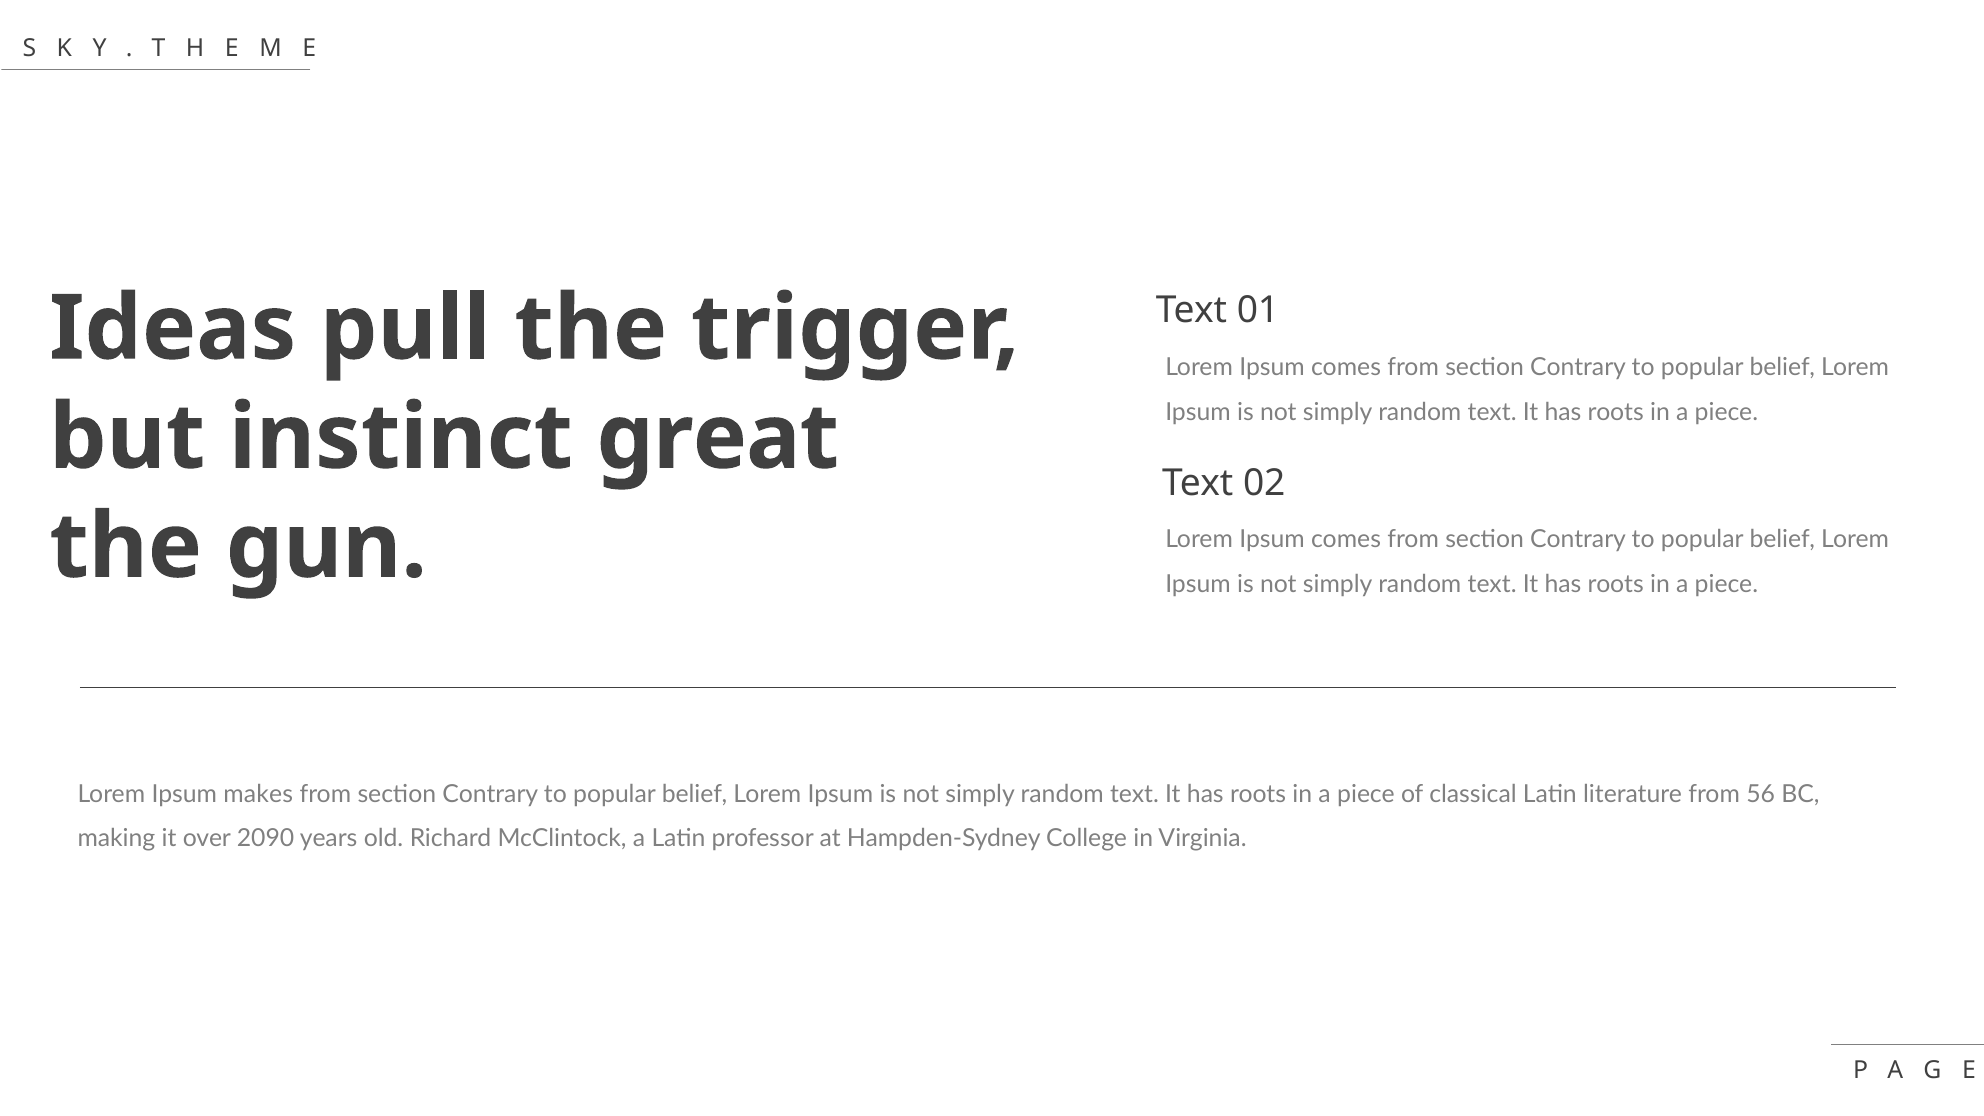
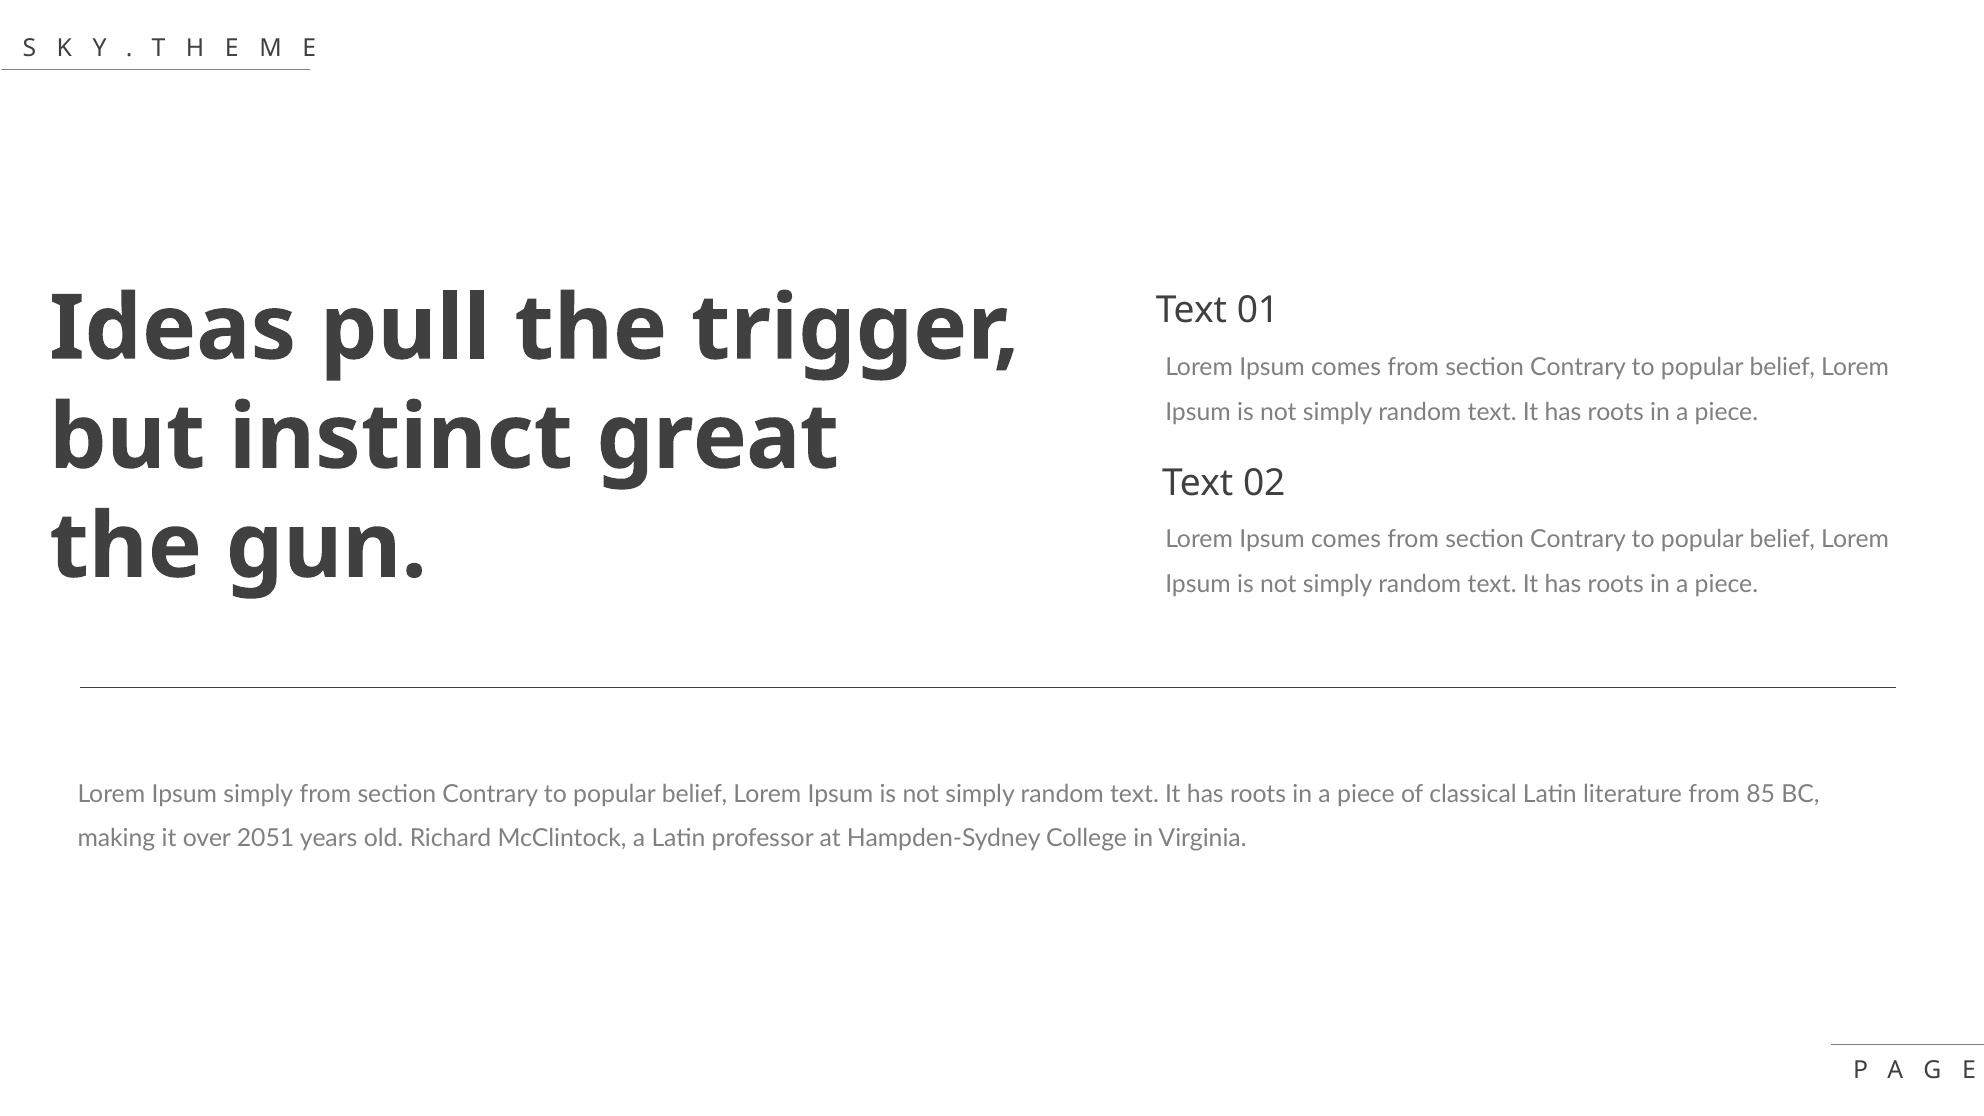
Ipsum makes: makes -> simply
56: 56 -> 85
2090: 2090 -> 2051
